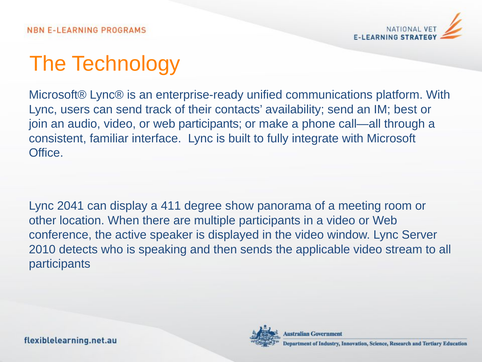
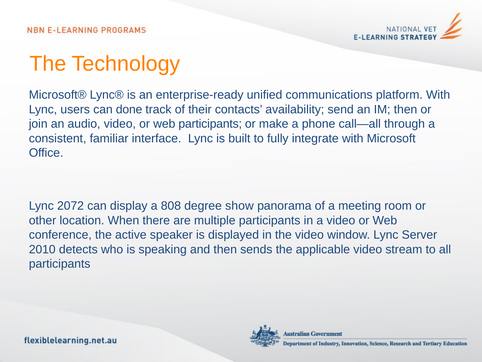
can send: send -> done
IM best: best -> then
2041: 2041 -> 2072
411: 411 -> 808
